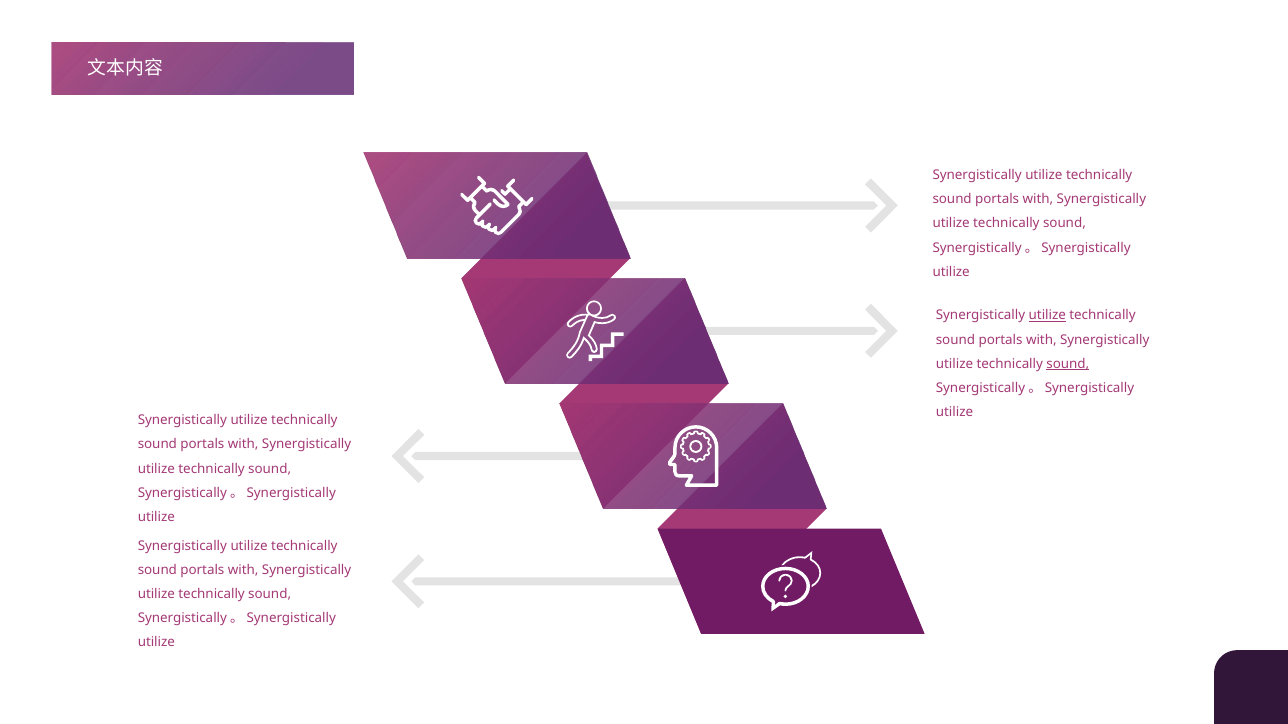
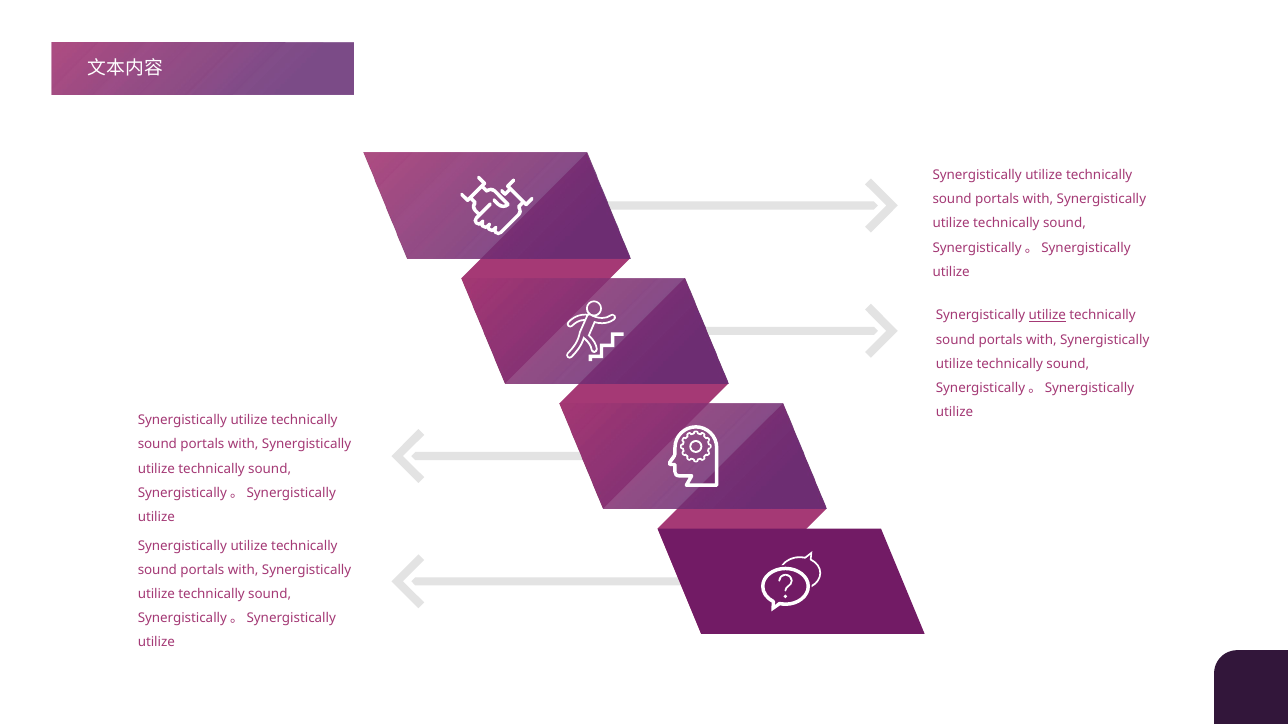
sound at (1068, 364) underline: present -> none
